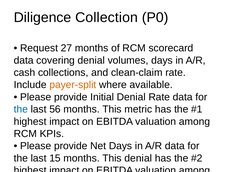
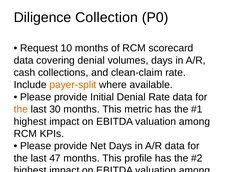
27: 27 -> 10
the at (21, 109) colour: blue -> orange
56: 56 -> 30
15: 15 -> 47
This denial: denial -> profile
